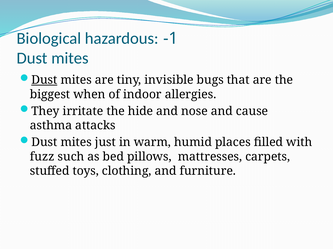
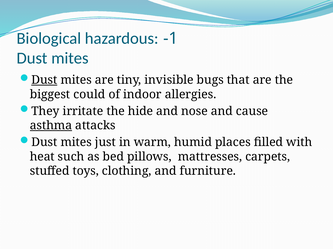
when: when -> could
asthma underline: none -> present
fuzz: fuzz -> heat
